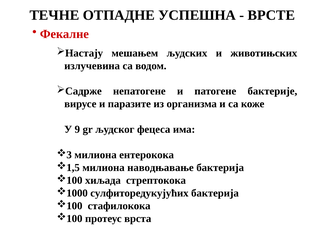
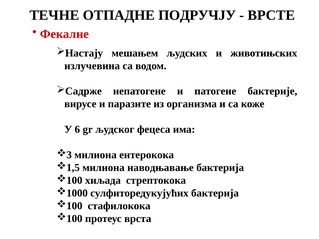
УСПЕШНА: УСПЕШНА -> ПОДРУЧЈУ
9: 9 -> 6
